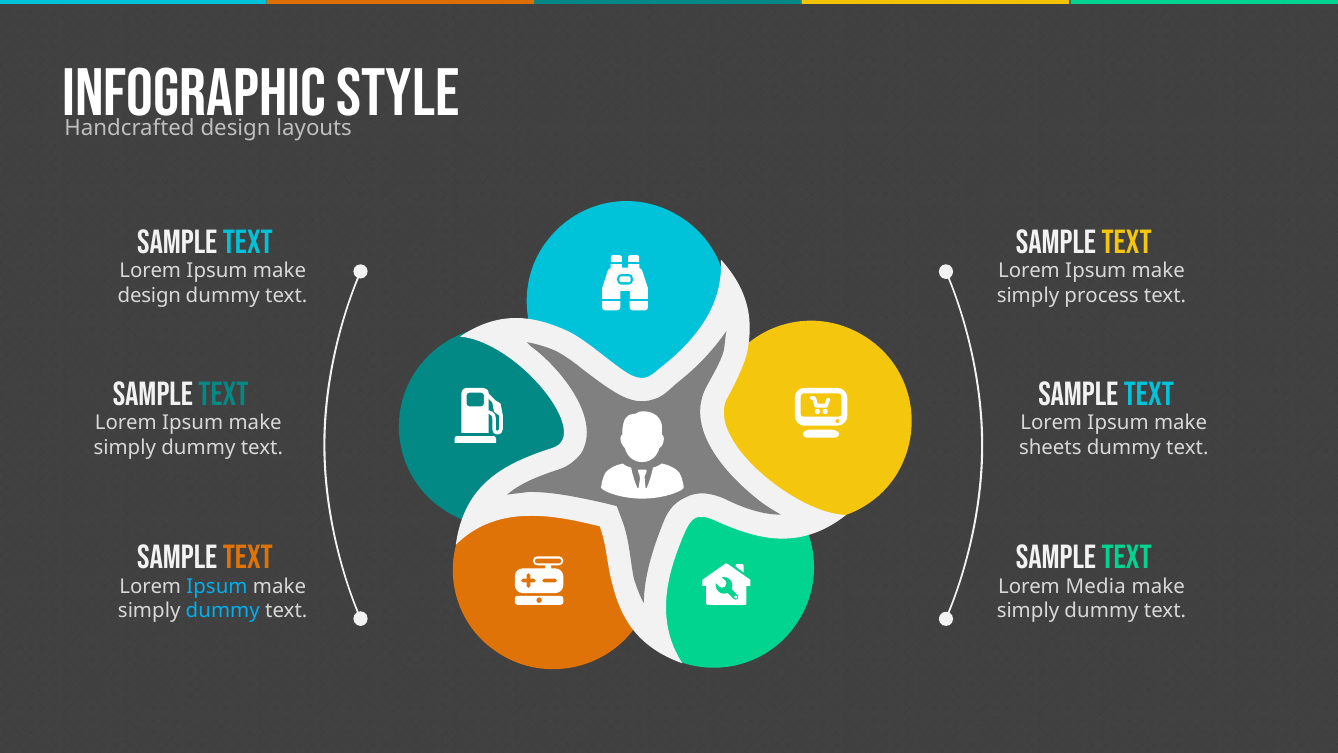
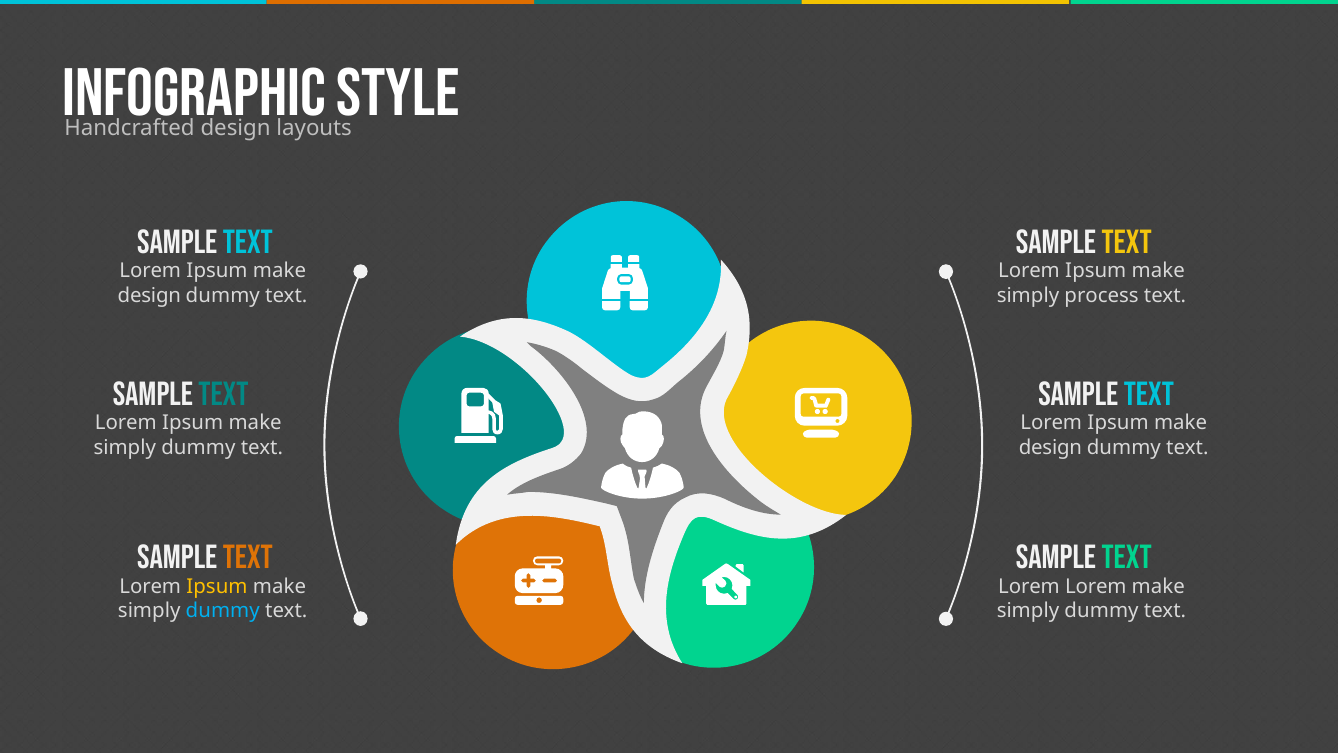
sheets at (1050, 447): sheets -> design
Ipsum at (217, 586) colour: light blue -> yellow
Lorem Media: Media -> Lorem
